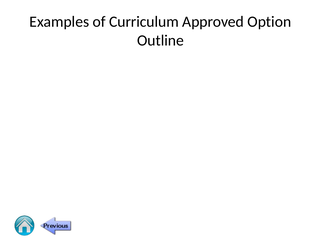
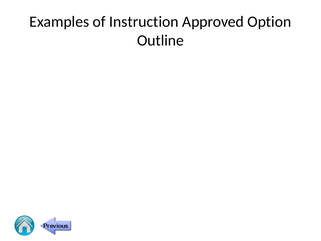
Curriculum: Curriculum -> Instruction
